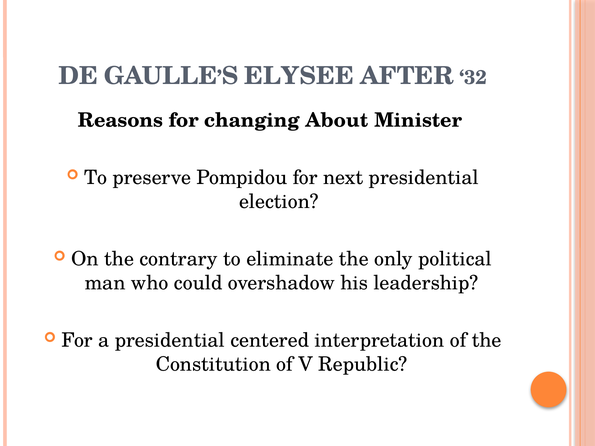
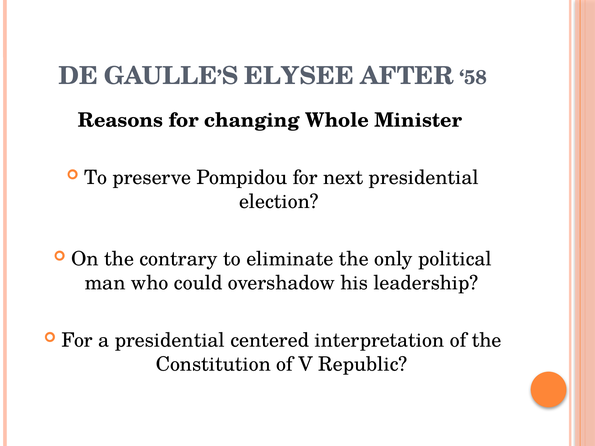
32: 32 -> 58
About: About -> Whole
